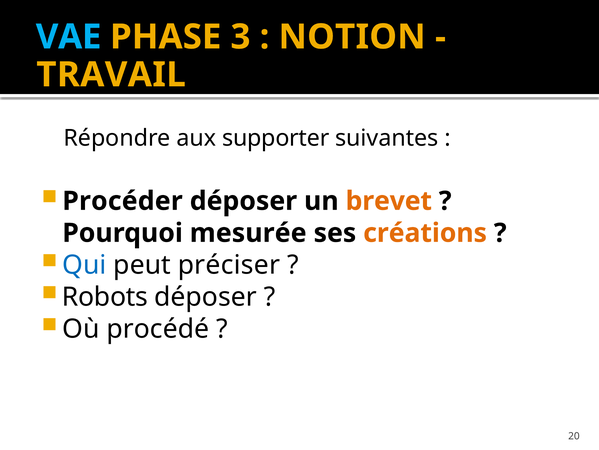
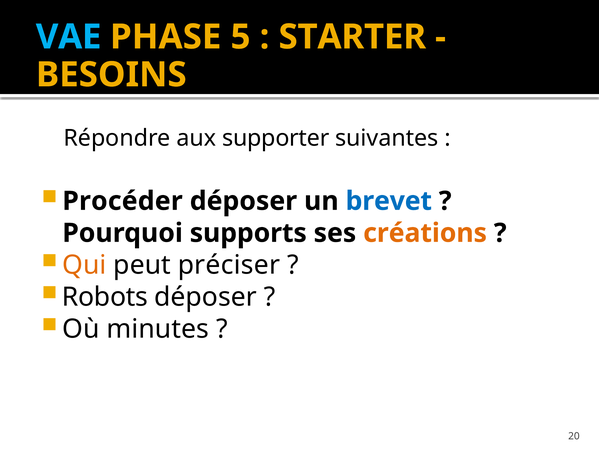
3: 3 -> 5
NOTION: NOTION -> STARTER
TRAVAIL: TRAVAIL -> BESOINS
brevet colour: orange -> blue
mesurée: mesurée -> supports
Qui colour: blue -> orange
procédé: procédé -> minutes
